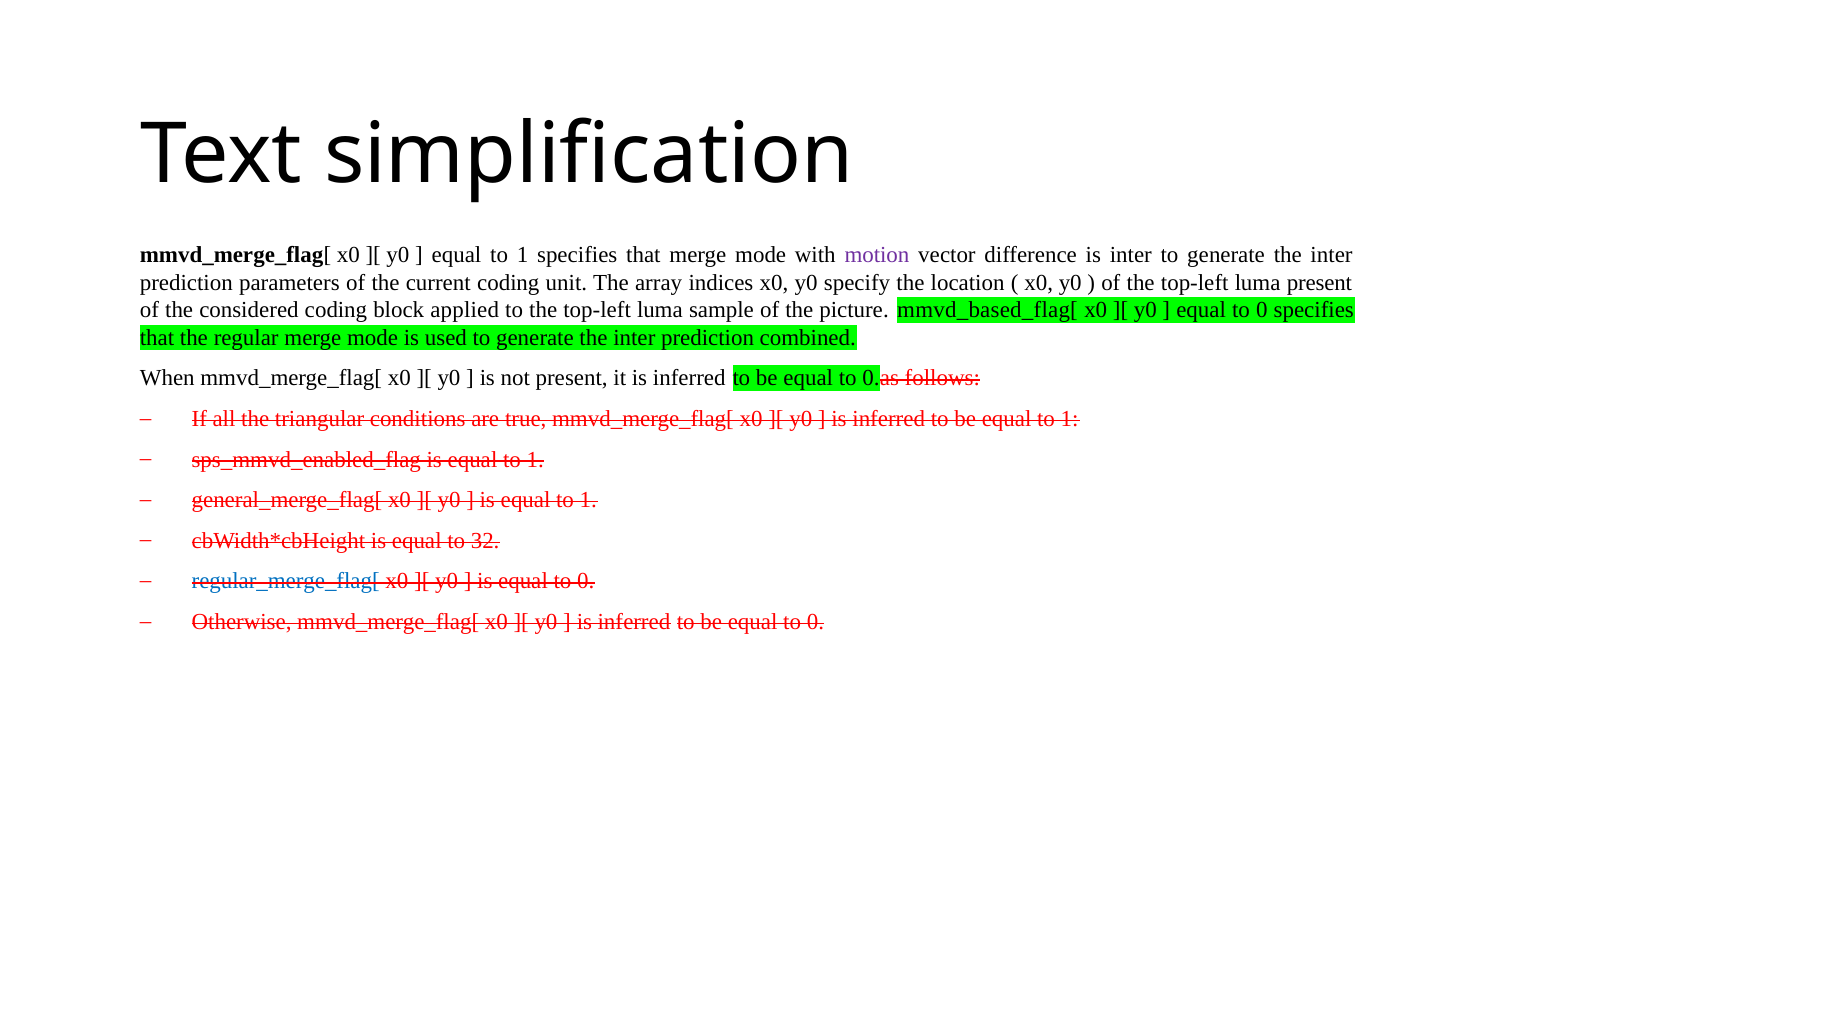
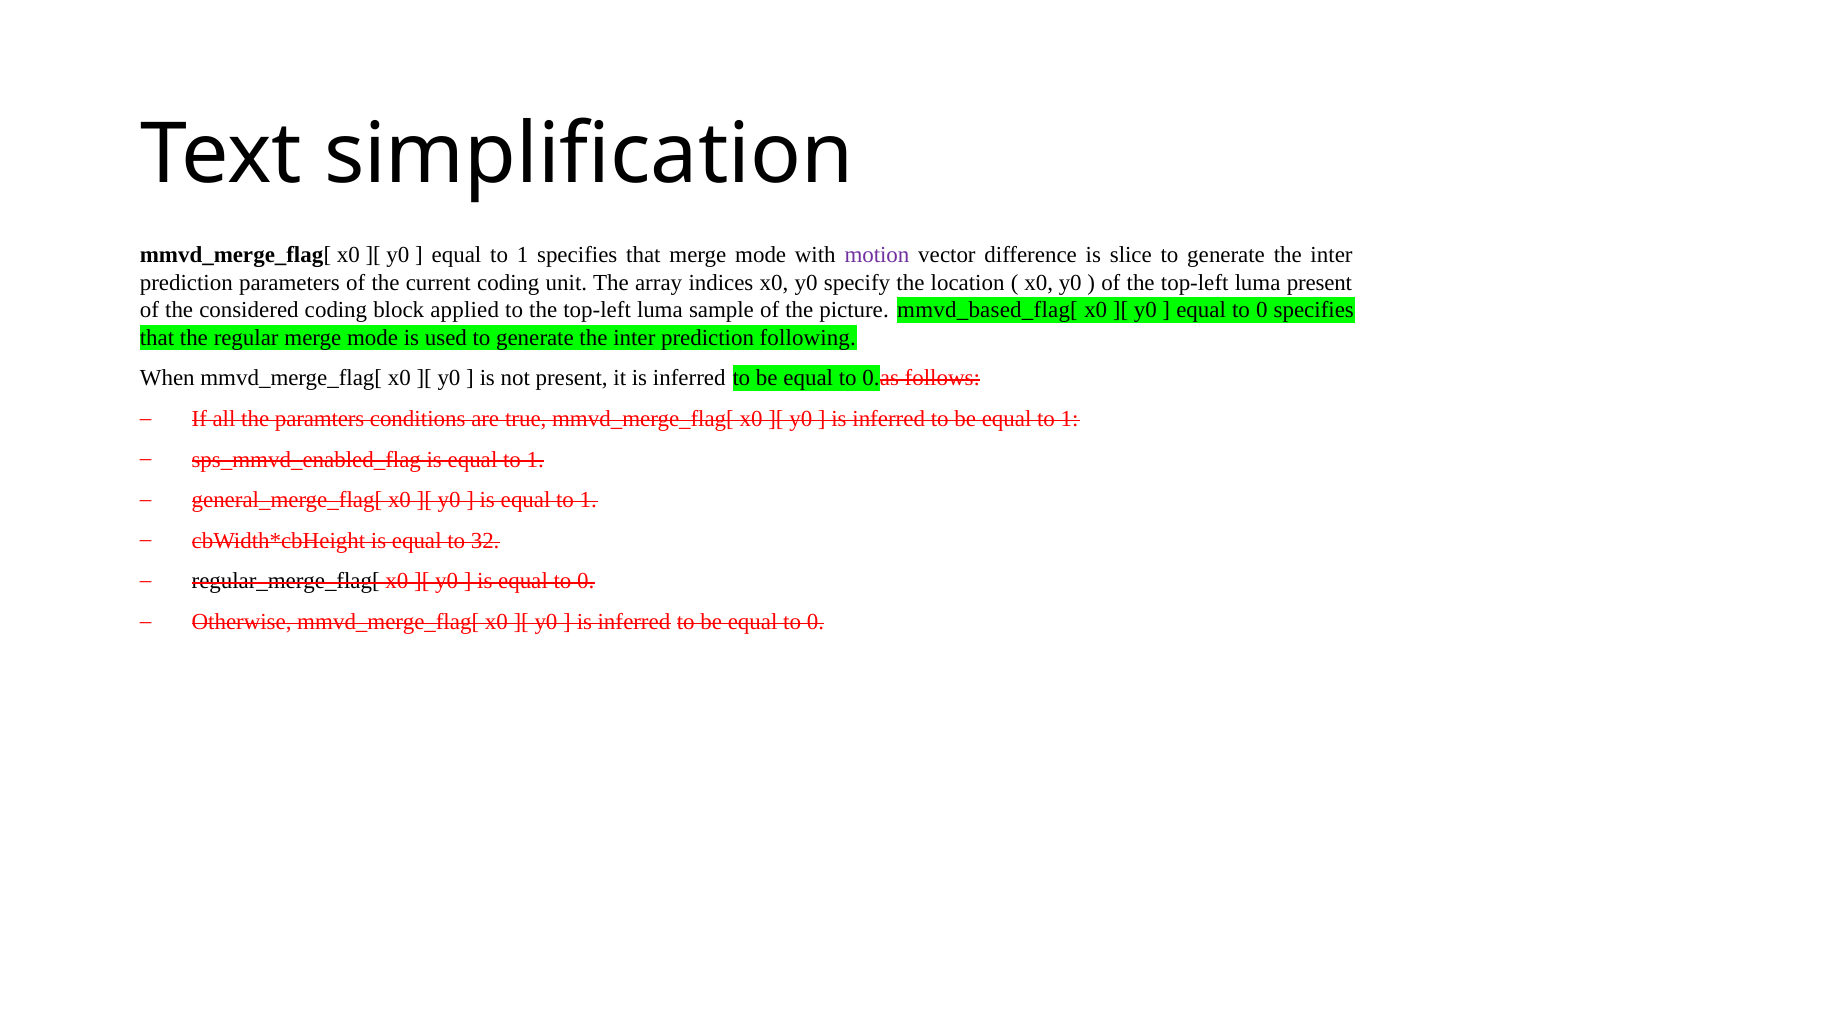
is inter: inter -> slice
combined: combined -> following
triangular: triangular -> paramters
regular_merge_flag[ colour: blue -> black
